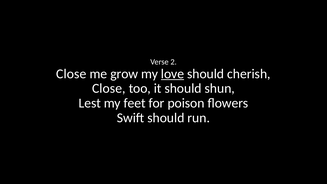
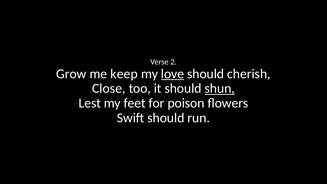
Close at (71, 74): Close -> Grow
grow: grow -> keep
shun underline: none -> present
